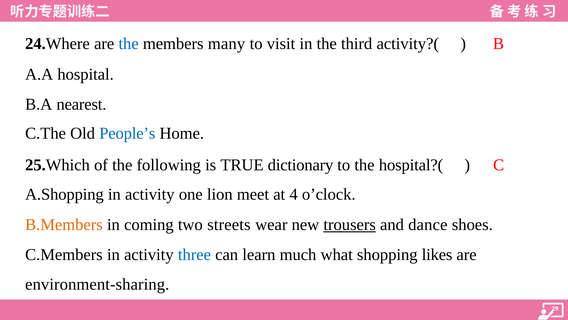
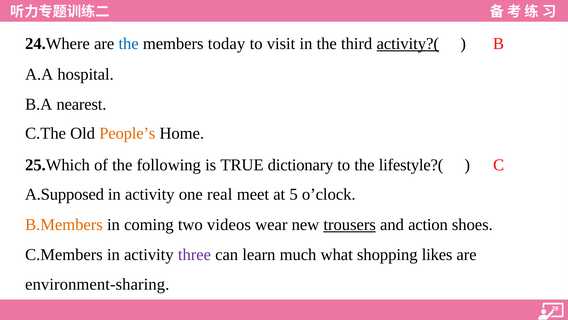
many: many -> today
activity?( underline: none -> present
People’s colour: blue -> orange
hospital?(: hospital?( -> lifestyle?(
A.Shopping: A.Shopping -> A.Supposed
lion: lion -> real
4: 4 -> 5
streets: streets -> videos
dance: dance -> action
three colour: blue -> purple
